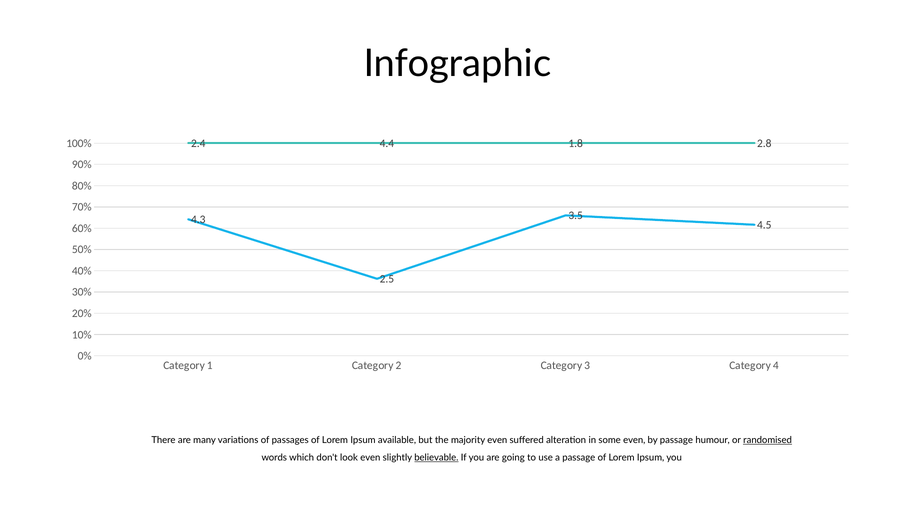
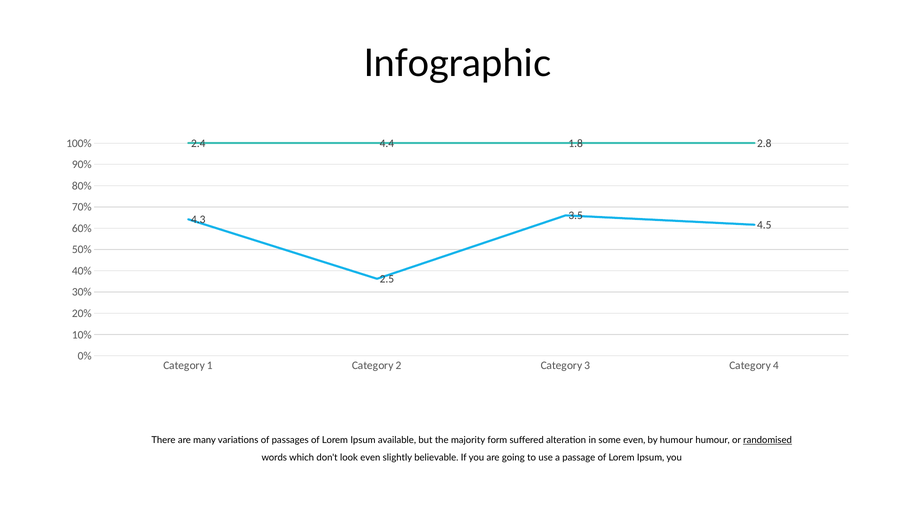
majority even: even -> form
by passage: passage -> humour
believable underline: present -> none
